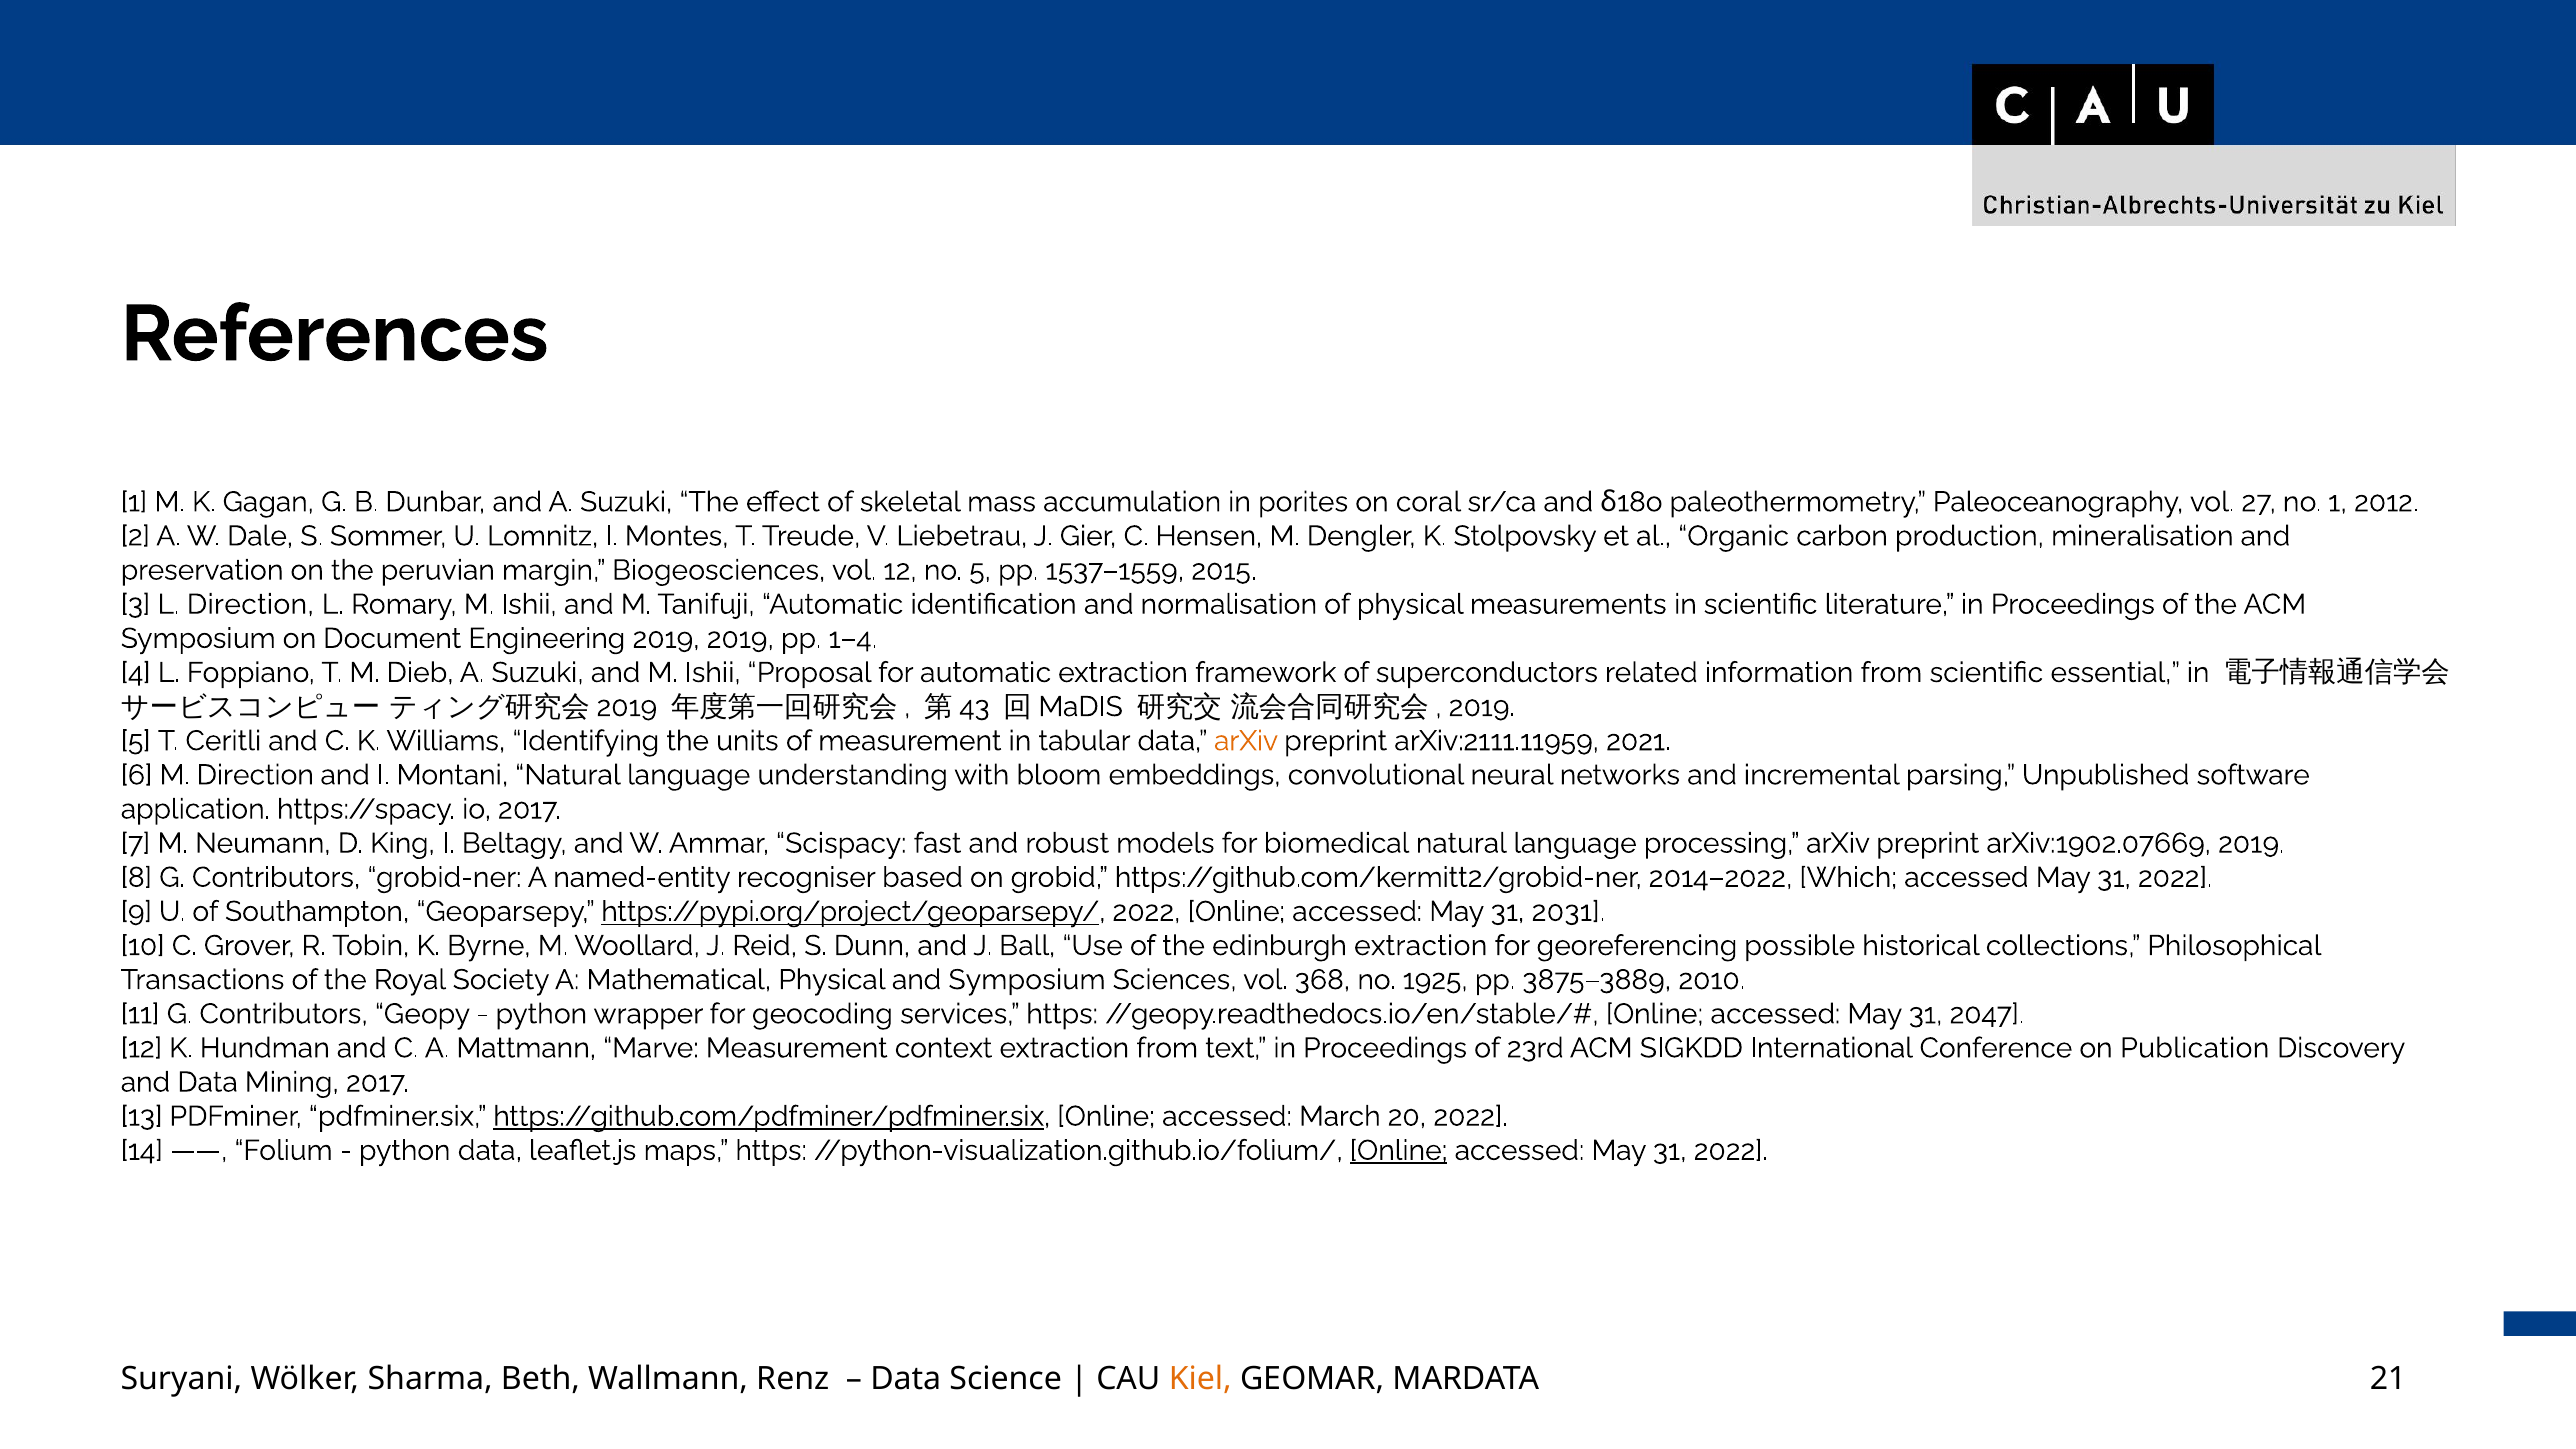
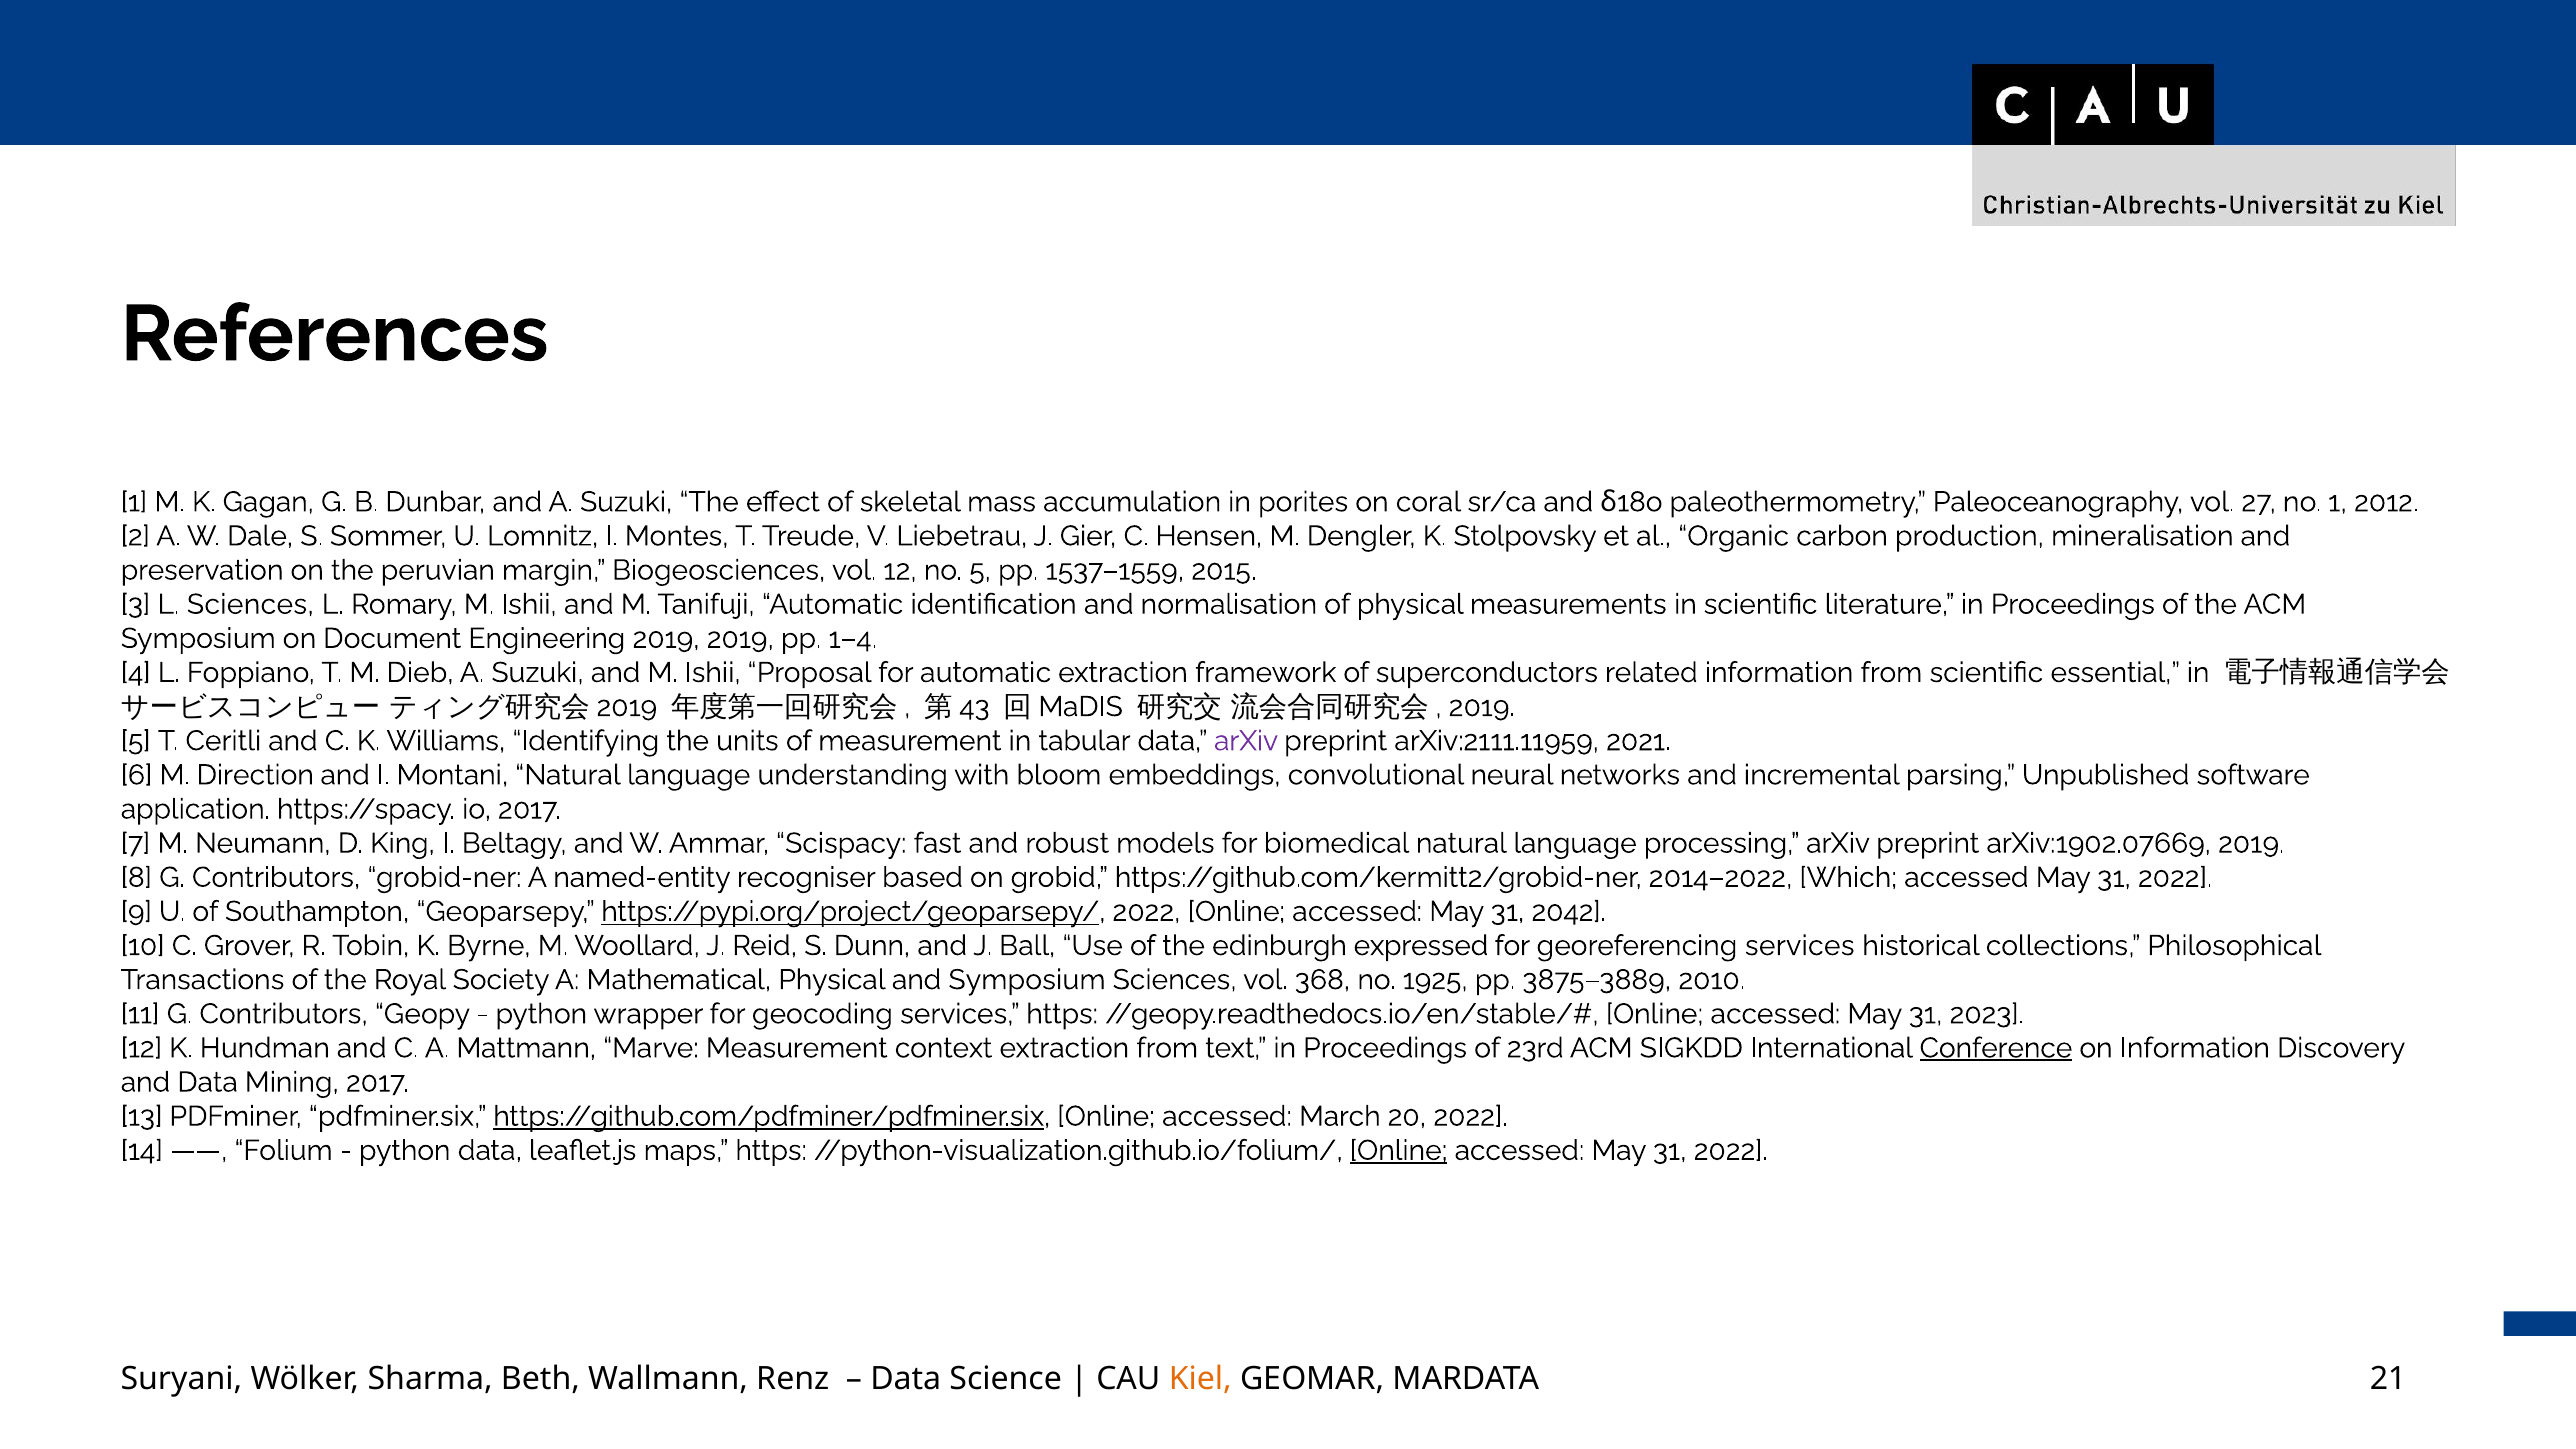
L Direction: Direction -> Sciences
arXiv at (1246, 741) colour: orange -> purple
2031: 2031 -> 2042
edinburgh extraction: extraction -> expressed
georeferencing possible: possible -> services
2047: 2047 -> 2023
Conference underline: none -> present
on Publication: Publication -> Information
